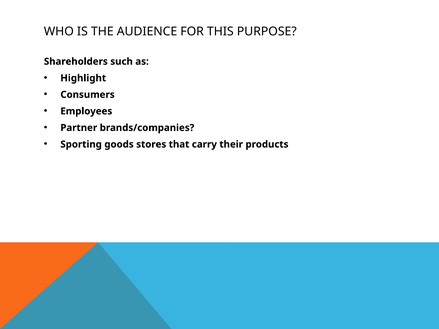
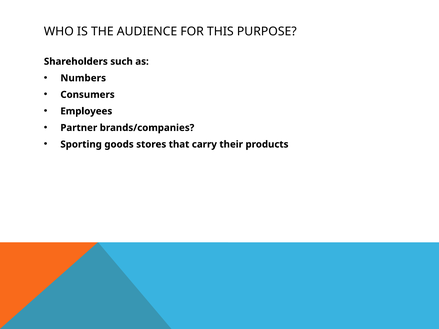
Highlight: Highlight -> Numbers
